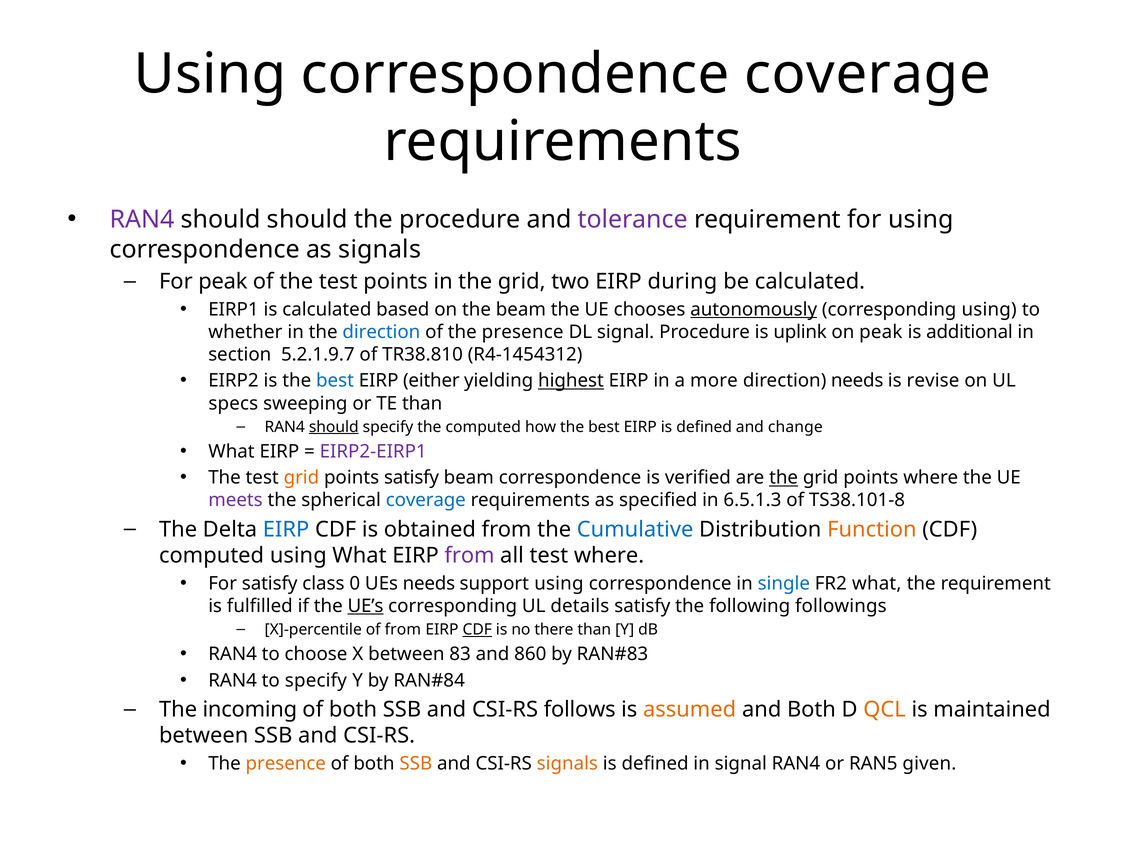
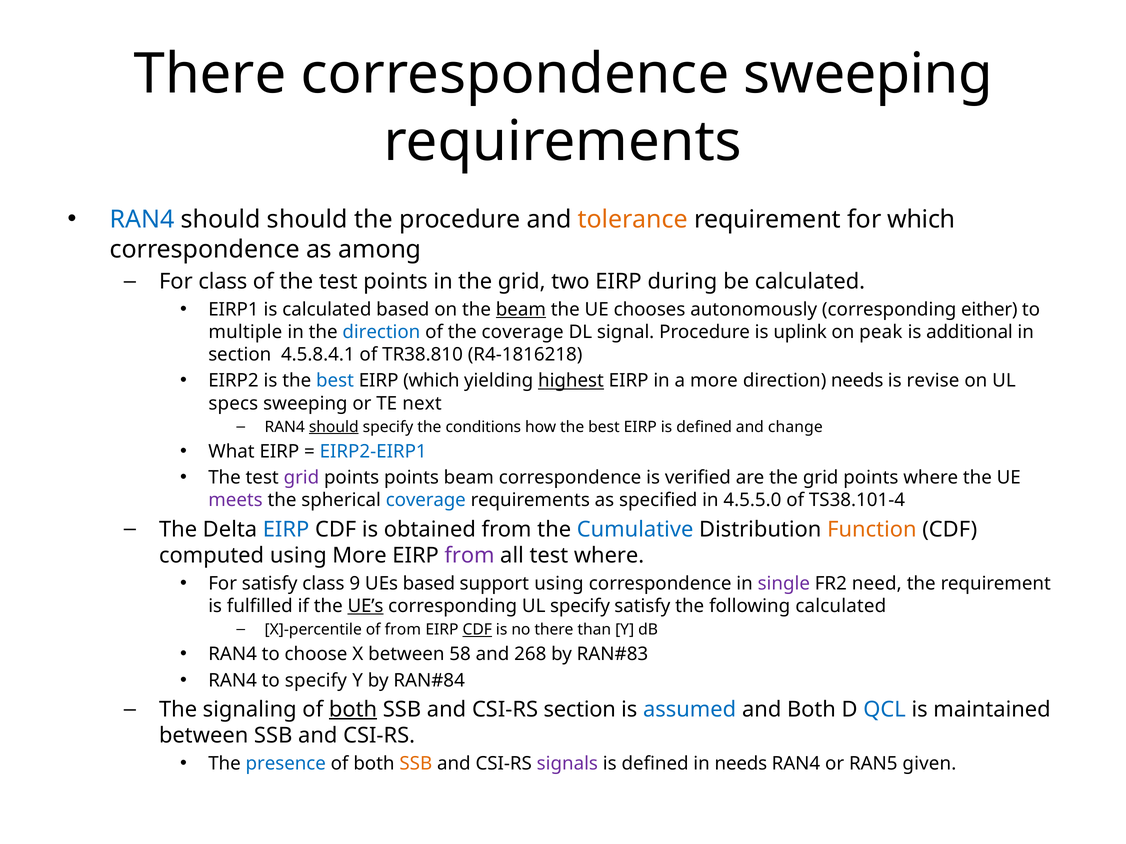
Using at (210, 74): Using -> There
correspondence coverage: coverage -> sweeping
RAN4 at (142, 219) colour: purple -> blue
tolerance colour: purple -> orange
for using: using -> which
as signals: signals -> among
For peak: peak -> class
beam at (521, 310) underline: none -> present
autonomously underline: present -> none
corresponding using: using -> either
whether: whether -> multiple
of the presence: presence -> coverage
5.2.1.9.7: 5.2.1.9.7 -> 4.5.8.4.1
R4-1454312: R4-1454312 -> R4-1816218
EIRP either: either -> which
TE than: than -> next
the computed: computed -> conditions
EIRP2-EIRP1 colour: purple -> blue
grid at (301, 478) colour: orange -> purple
points satisfy: satisfy -> points
the at (784, 478) underline: present -> none
6.5.1.3: 6.5.1.3 -> 4.5.5.0
TS38.101-8: TS38.101-8 -> TS38.101-4
using What: What -> More
0: 0 -> 9
UEs needs: needs -> based
single colour: blue -> purple
FR2 what: what -> need
UL details: details -> specify
following followings: followings -> calculated
83: 83 -> 58
860: 860 -> 268
incoming: incoming -> signaling
both at (353, 710) underline: none -> present
CSI-RS follows: follows -> section
assumed colour: orange -> blue
QCL colour: orange -> blue
presence at (286, 764) colour: orange -> blue
signals at (567, 764) colour: orange -> purple
in signal: signal -> needs
